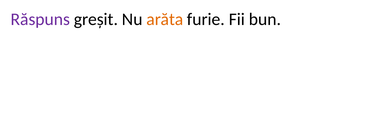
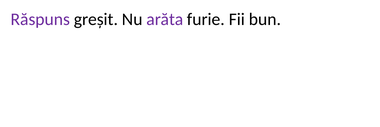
arăta colour: orange -> purple
